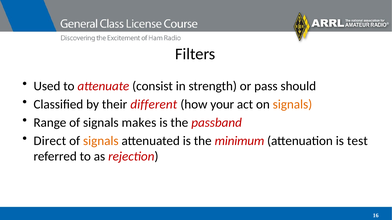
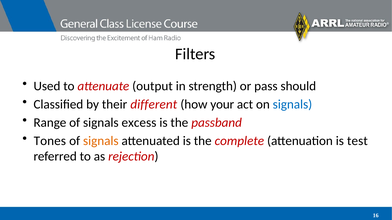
consist: consist -> output
signals at (292, 104) colour: orange -> blue
makes: makes -> excess
Direct: Direct -> Tones
minimum: minimum -> complete
